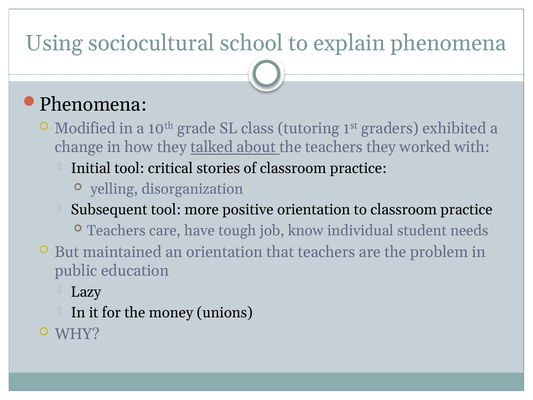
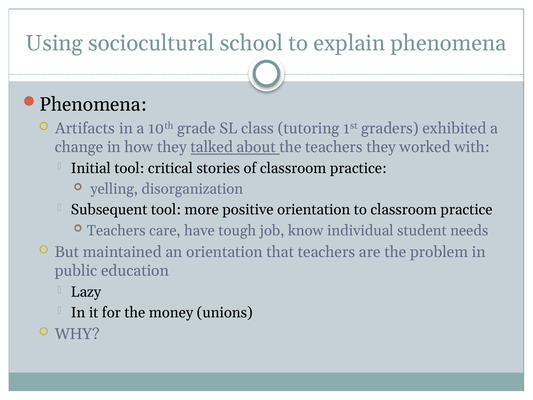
Modified: Modified -> Artifacts
